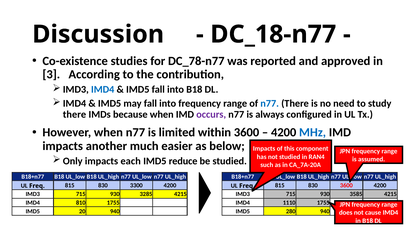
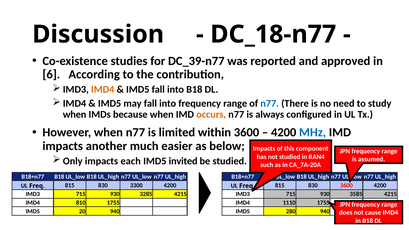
DC_78-n77: DC_78-n77 -> DC_39-n77
3: 3 -> 6
IMD4 at (103, 90) colour: blue -> orange
there at (75, 115): there -> when
occurs colour: purple -> orange
reduce: reduce -> invited
